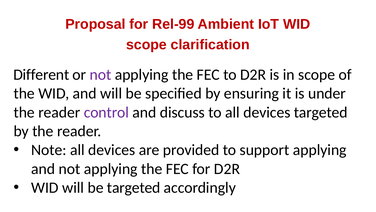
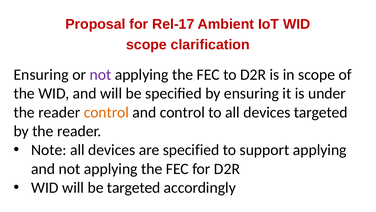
Rel-99: Rel-99 -> Rel-17
Different at (41, 74): Different -> Ensuring
control at (106, 112) colour: purple -> orange
and discuss: discuss -> control
are provided: provided -> specified
